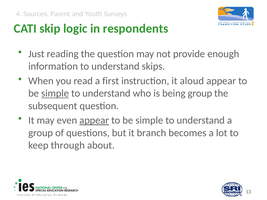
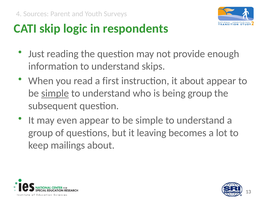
it aloud: aloud -> about
appear at (94, 120) underline: present -> none
branch: branch -> leaving
through: through -> mailings
